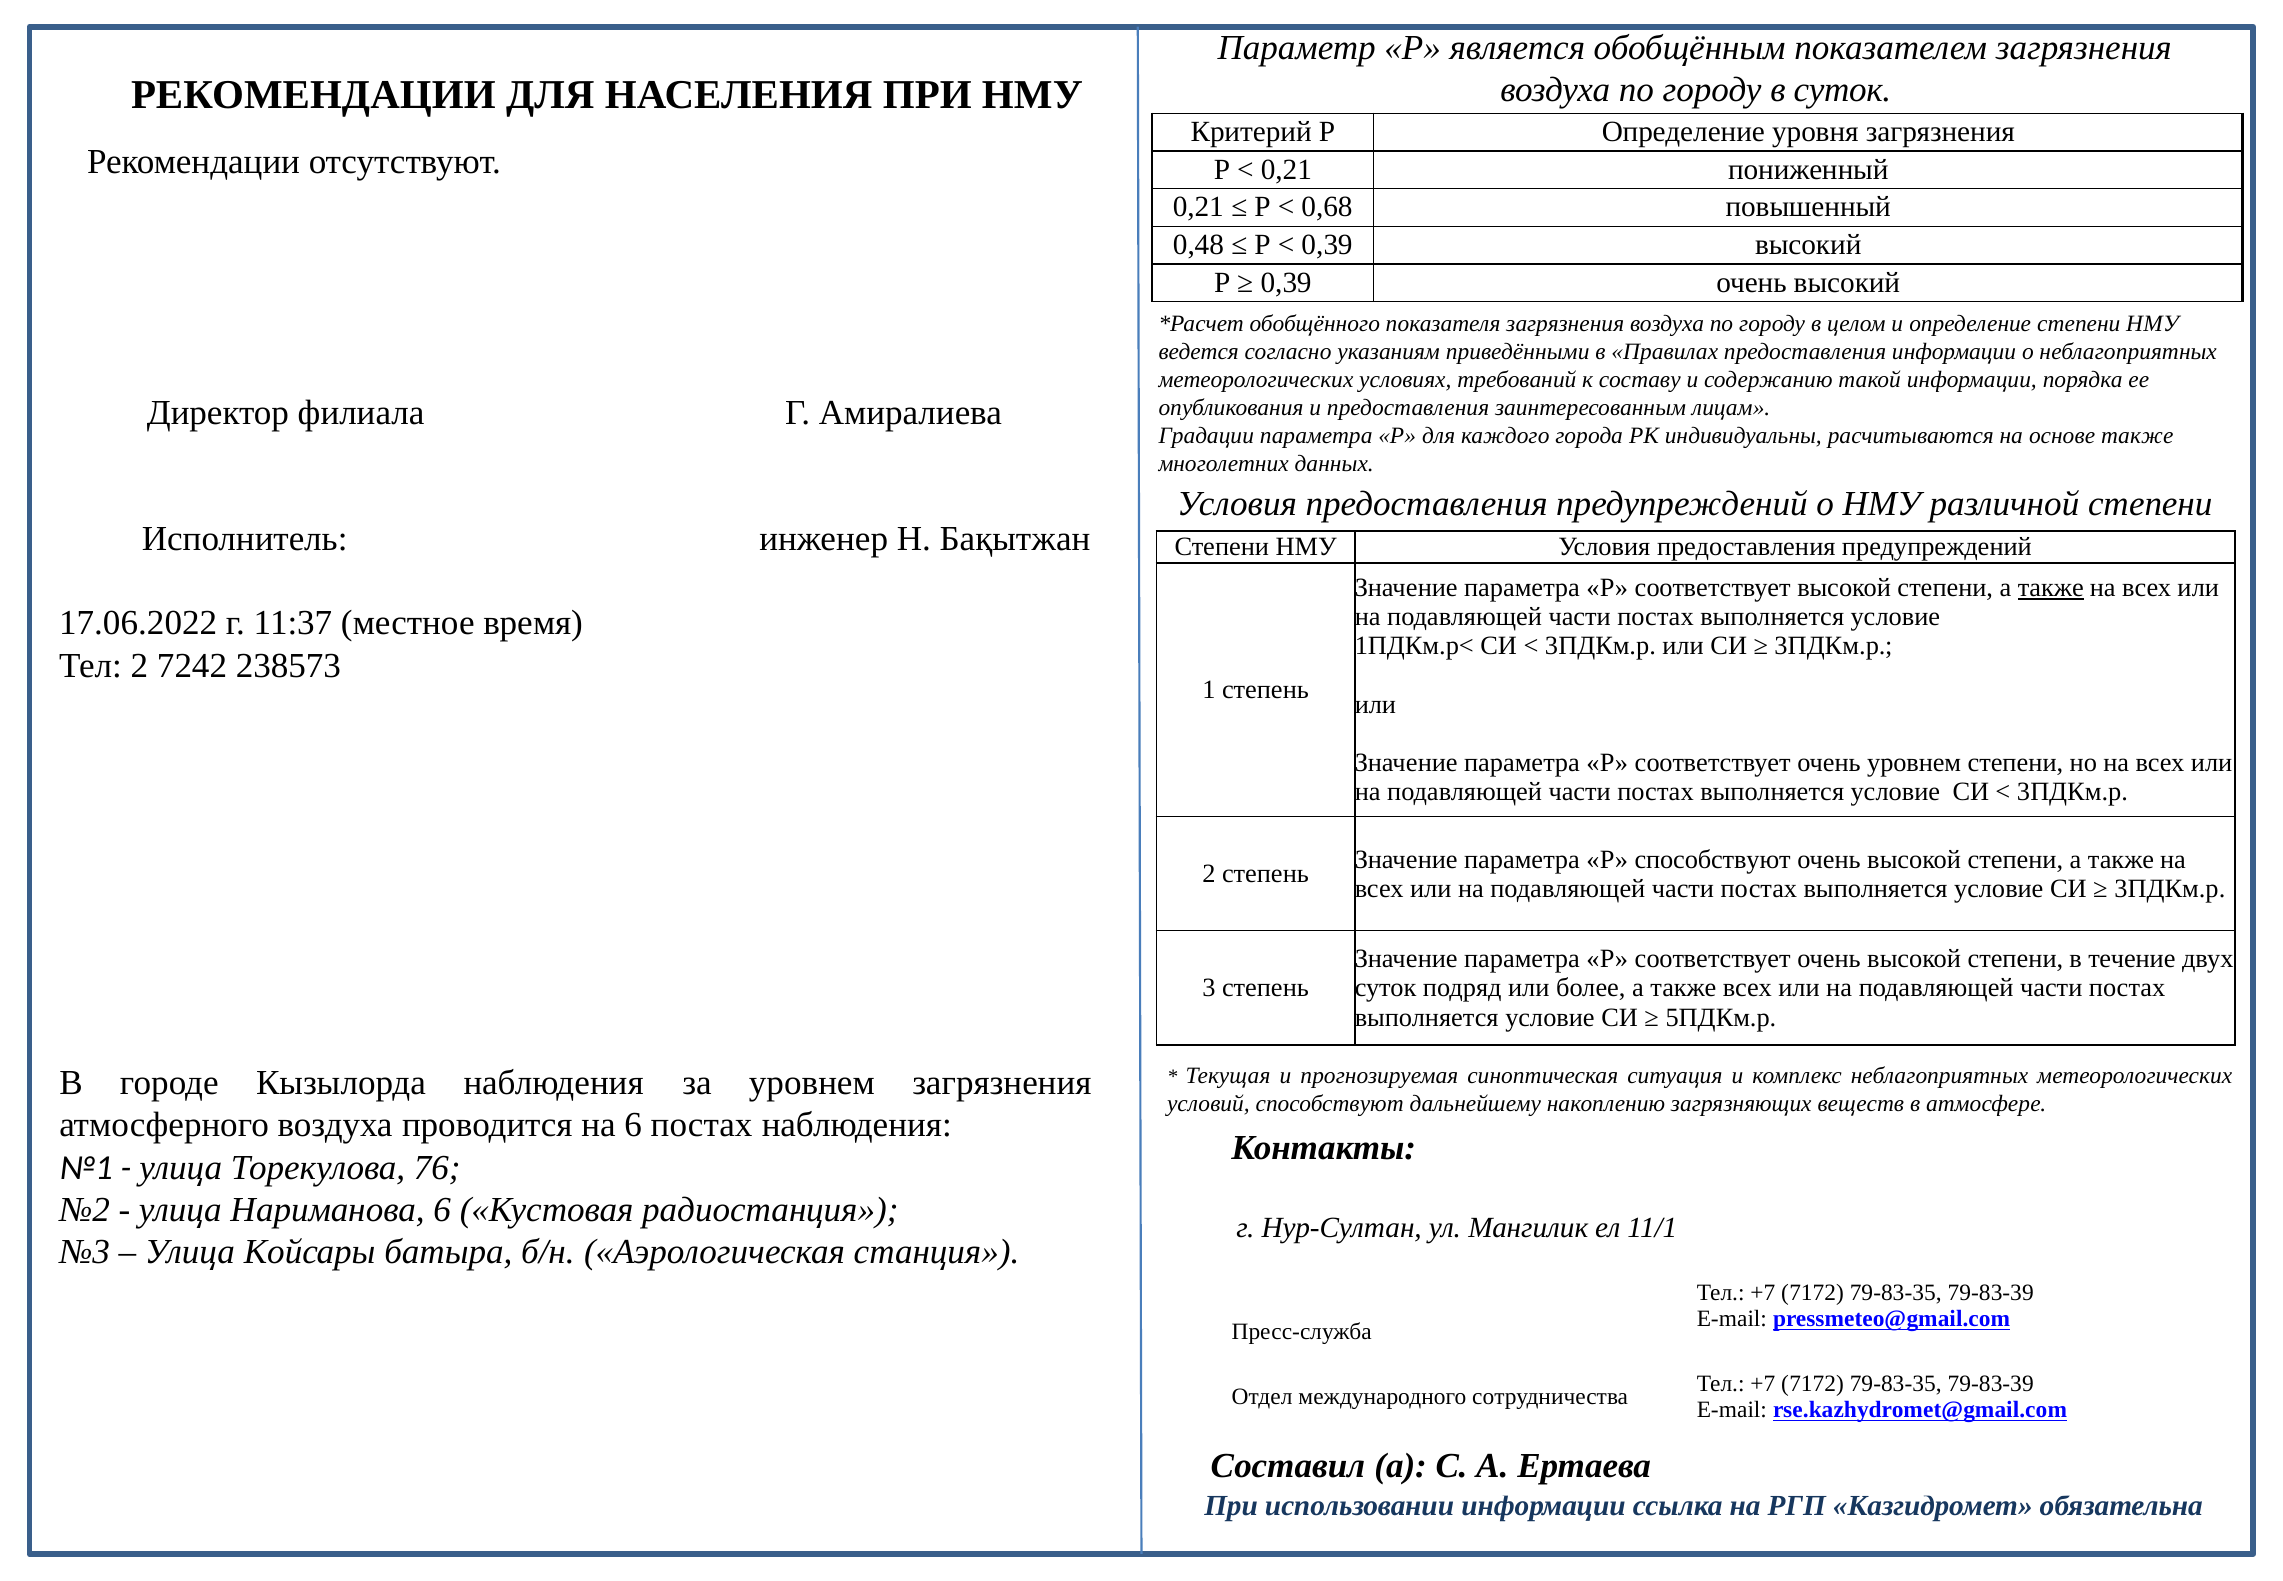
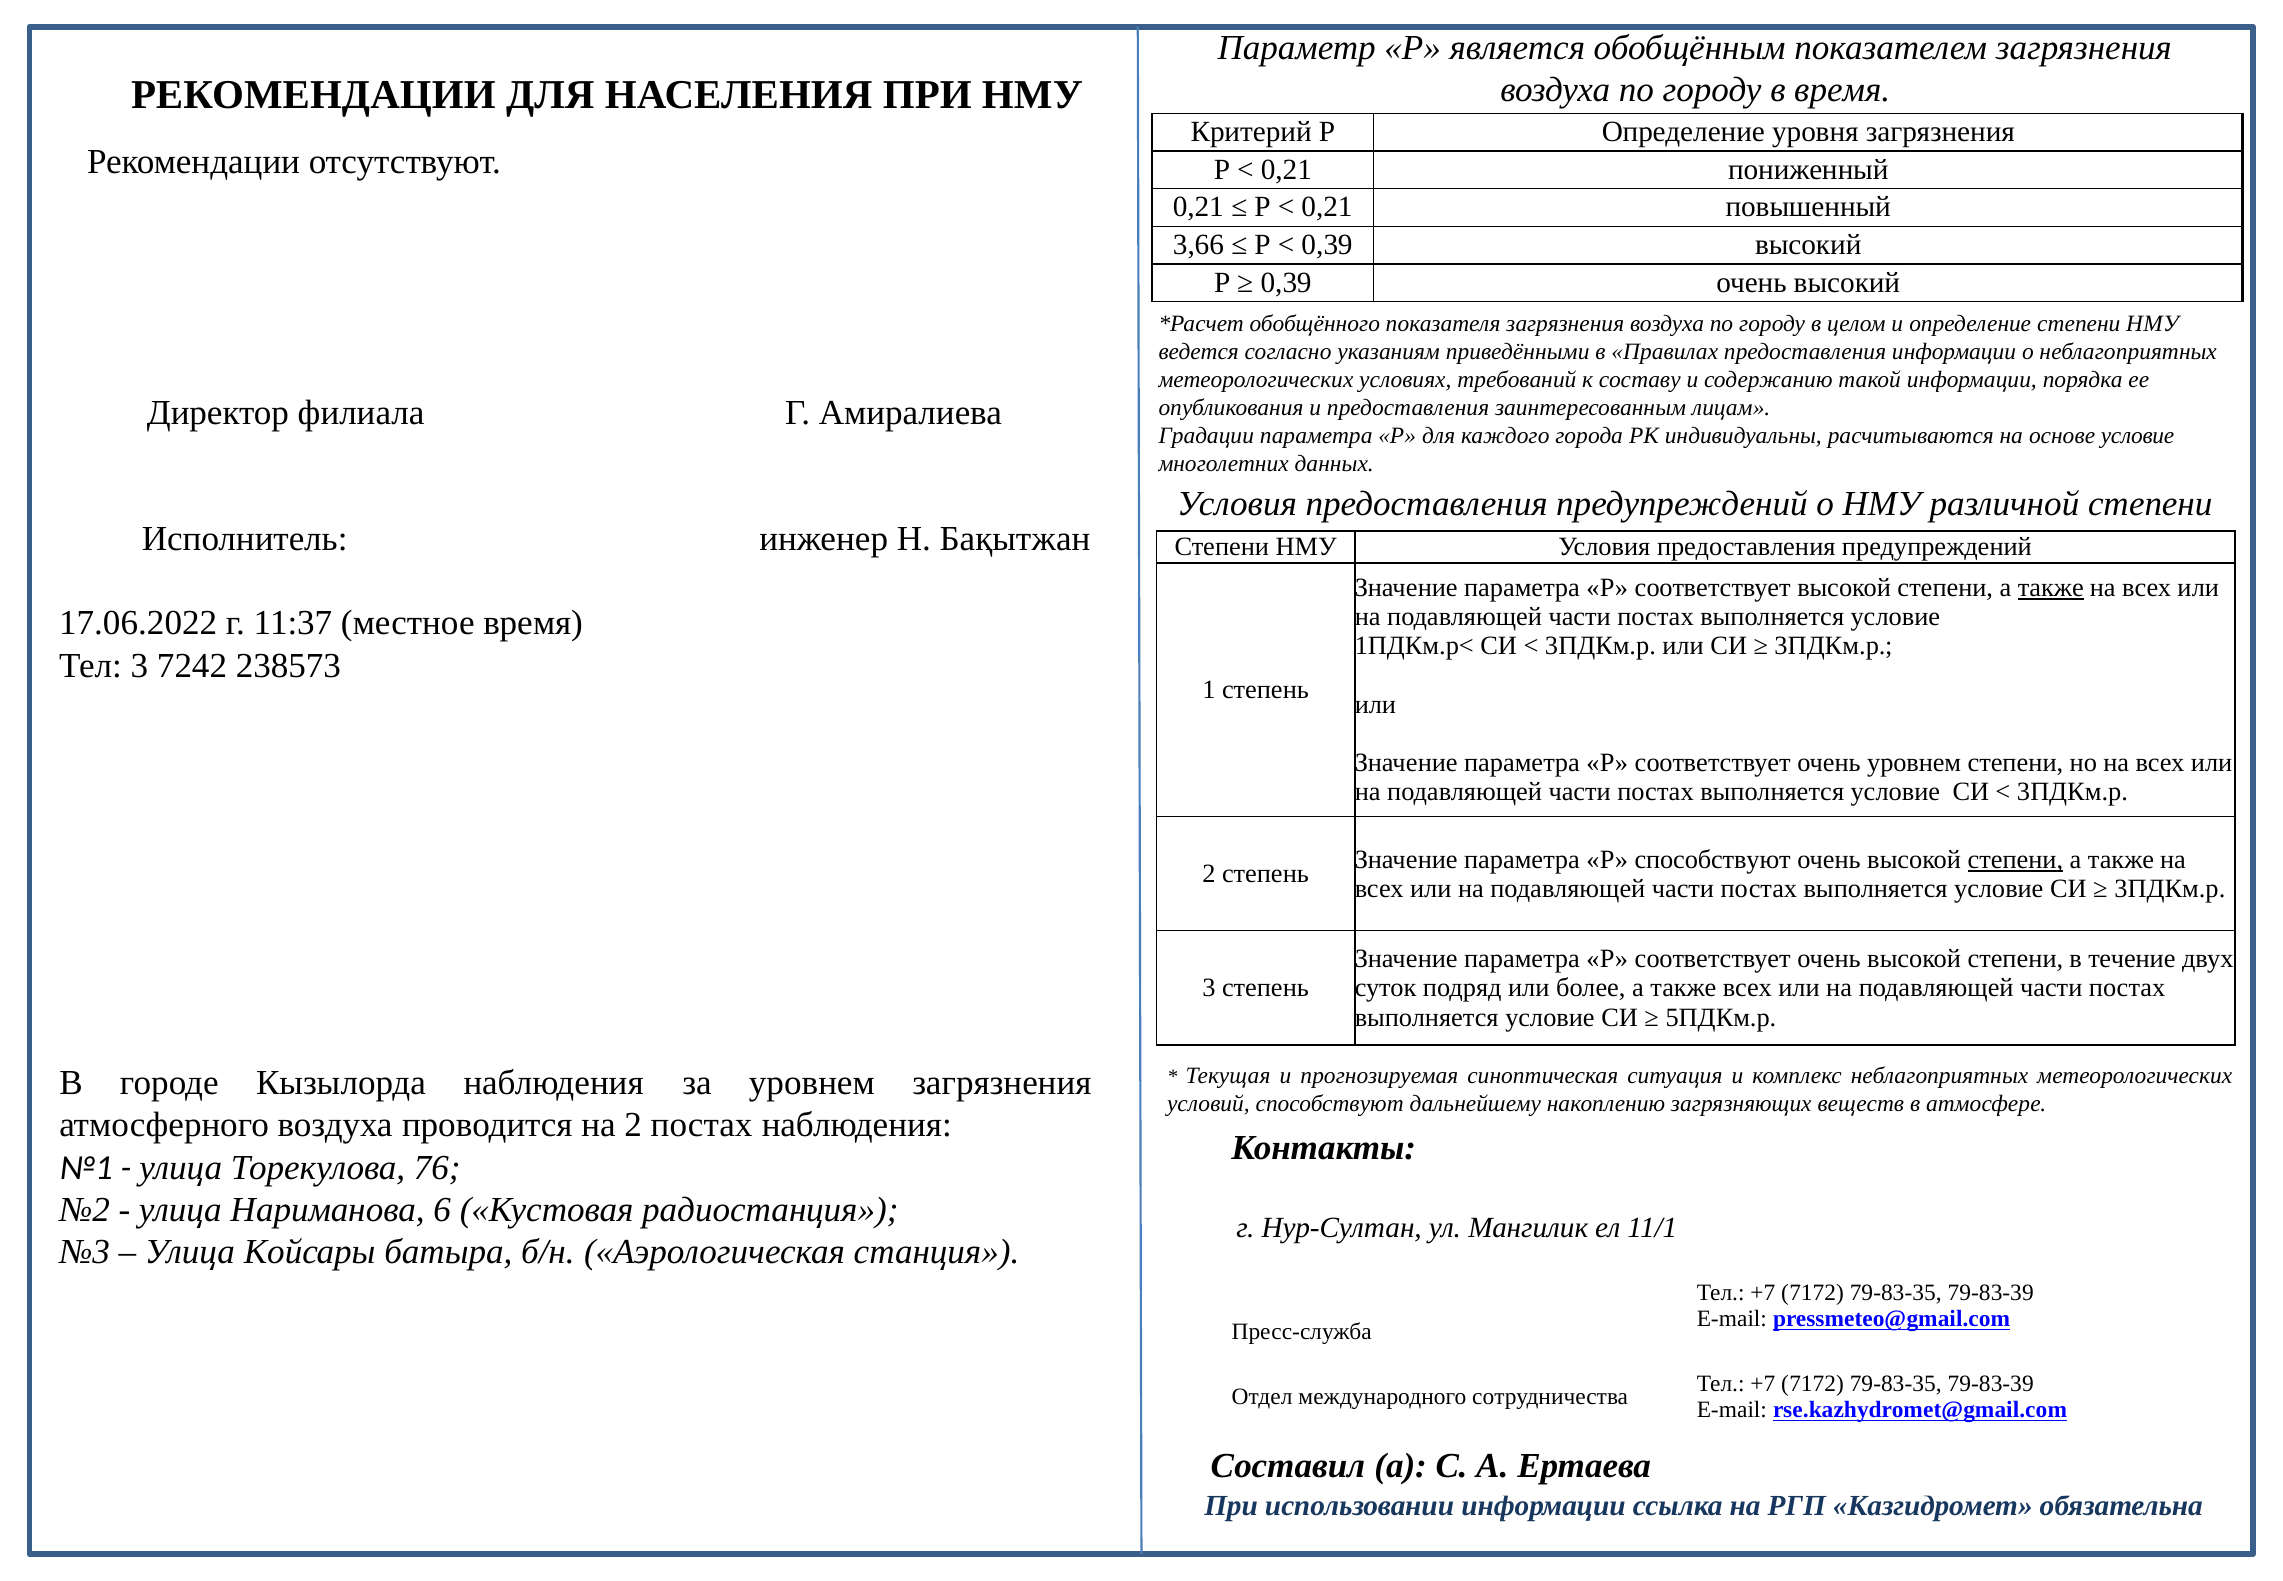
в суток: суток -> время
0,68 at (1327, 207): 0,68 -> 0,21
0,48: 0,48 -> 3,66
основе также: также -> условие
Тел 2: 2 -> 3
степени at (2015, 859) underline: none -> present
на 6: 6 -> 2
